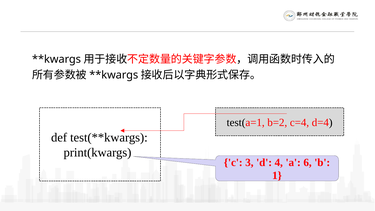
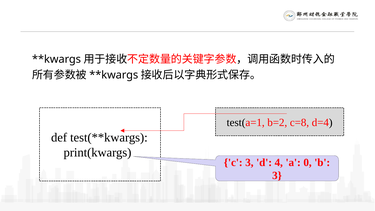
c=4: c=4 -> c=8
6: 6 -> 0
1 at (277, 176): 1 -> 3
